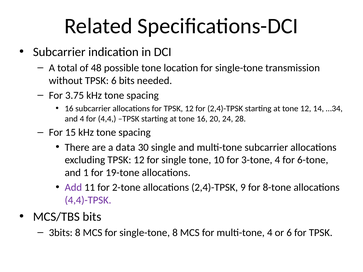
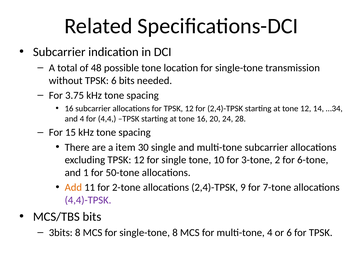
data: data -> item
3-tone 4: 4 -> 2
19-tone: 19-tone -> 50-tone
Add colour: purple -> orange
8-tone: 8-tone -> 7-tone
